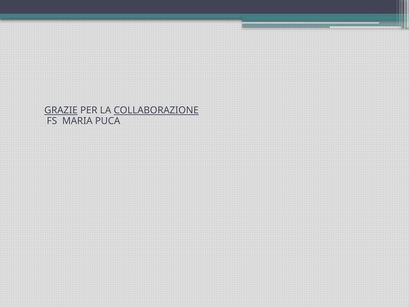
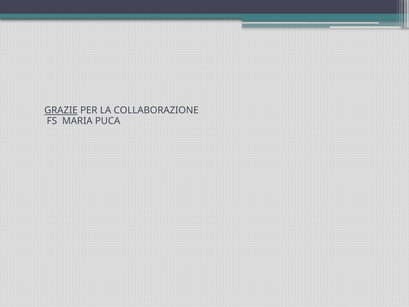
COLLABORAZIONE underline: present -> none
